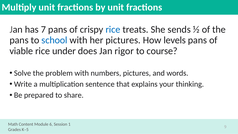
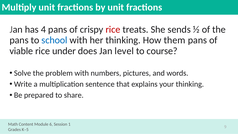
7: 7 -> 4
rice at (113, 29) colour: blue -> red
her pictures: pictures -> thinking
levels: levels -> them
rigor: rigor -> level
